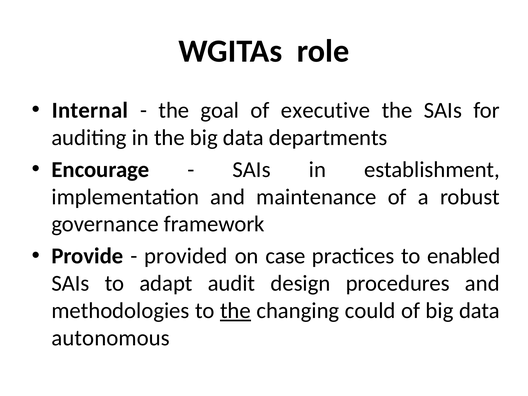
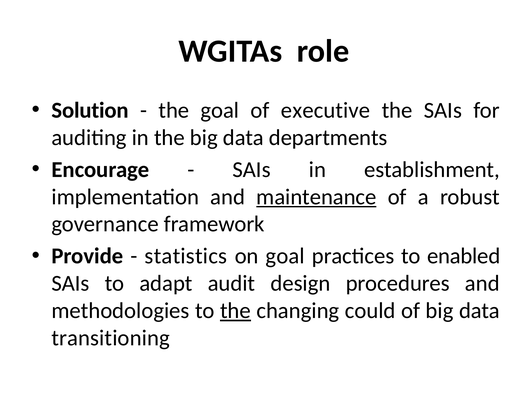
Internal: Internal -> Solution
maintenance underline: none -> present
provided: provided -> statistics
on case: case -> goal
autonomous: autonomous -> transitioning
